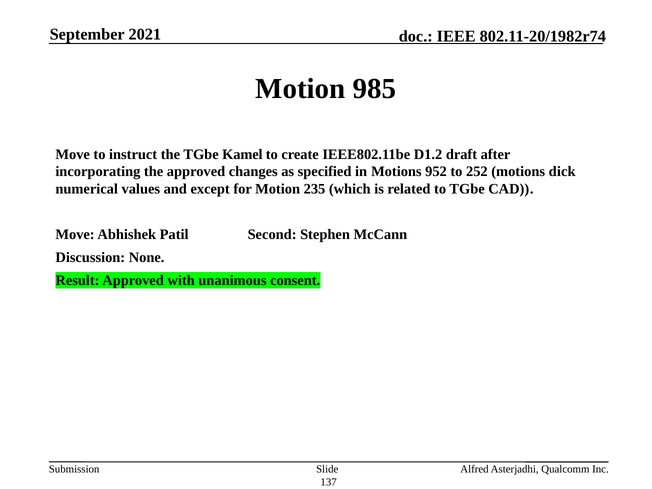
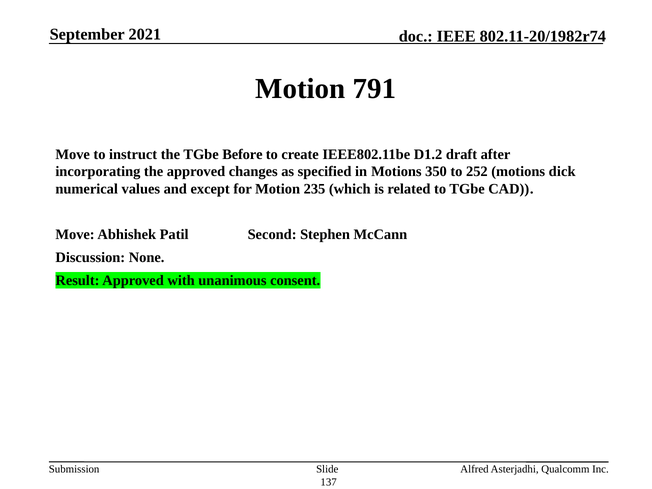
985: 985 -> 791
Kamel: Kamel -> Before
952: 952 -> 350
